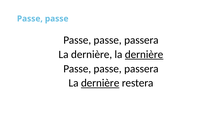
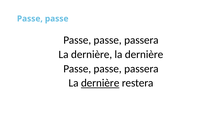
dernière at (144, 54) underline: present -> none
